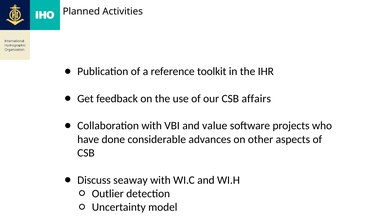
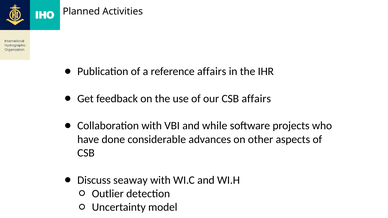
reference toolkit: toolkit -> affairs
value: value -> while
